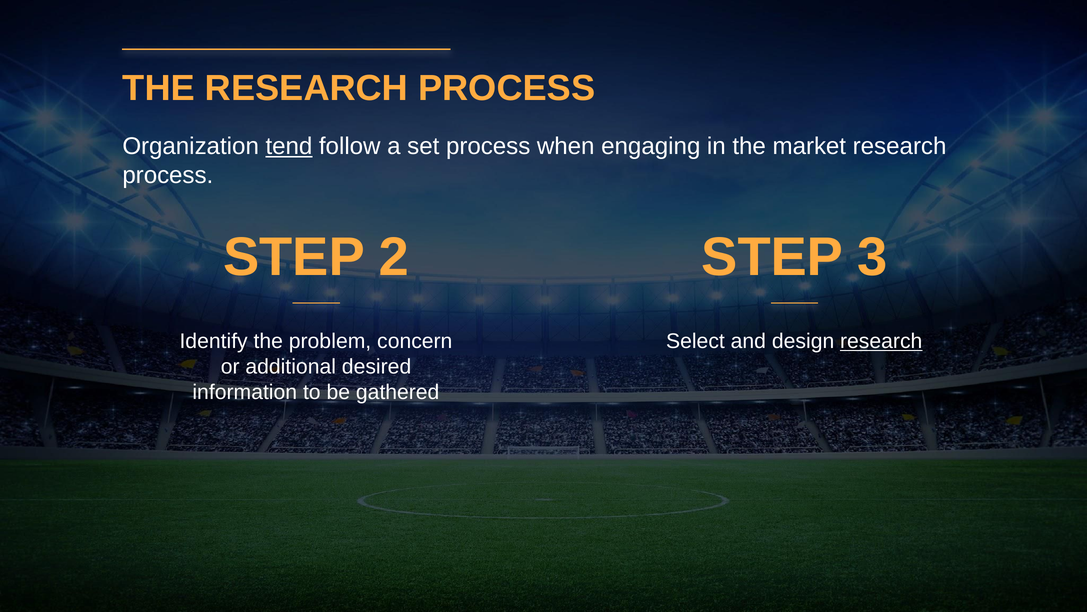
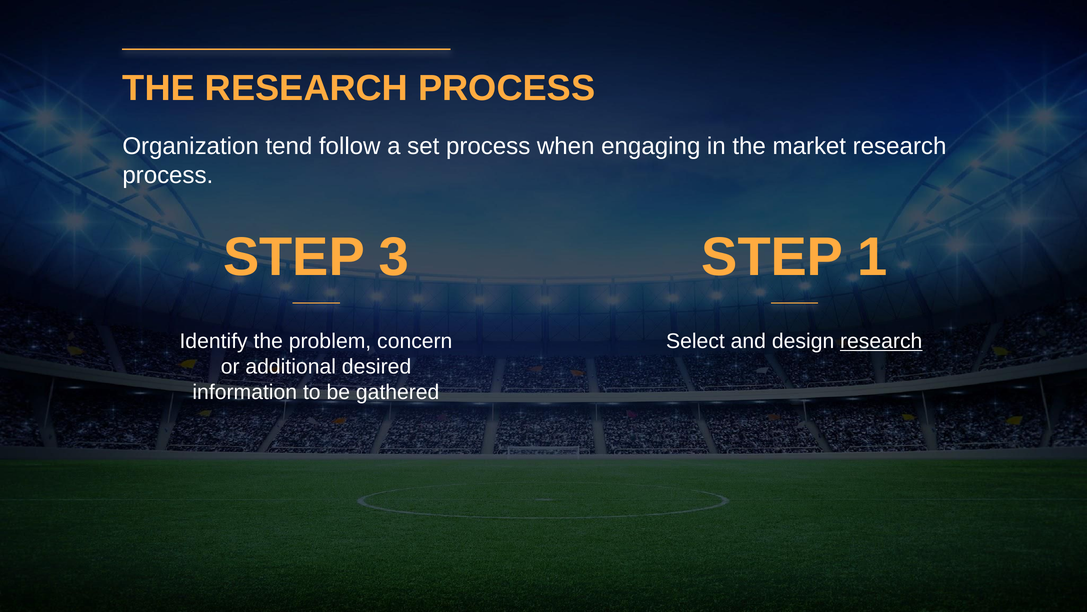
tend underline: present -> none
2: 2 -> 3
3: 3 -> 1
